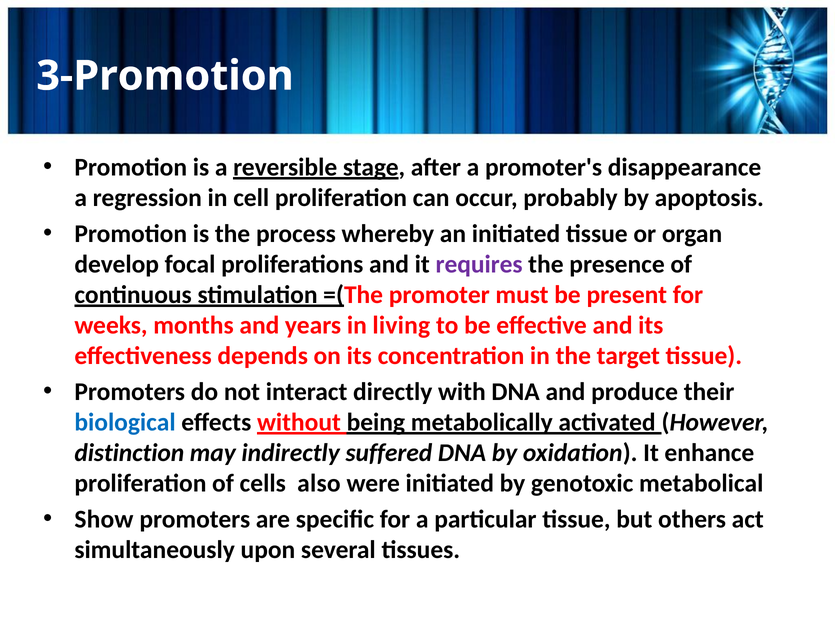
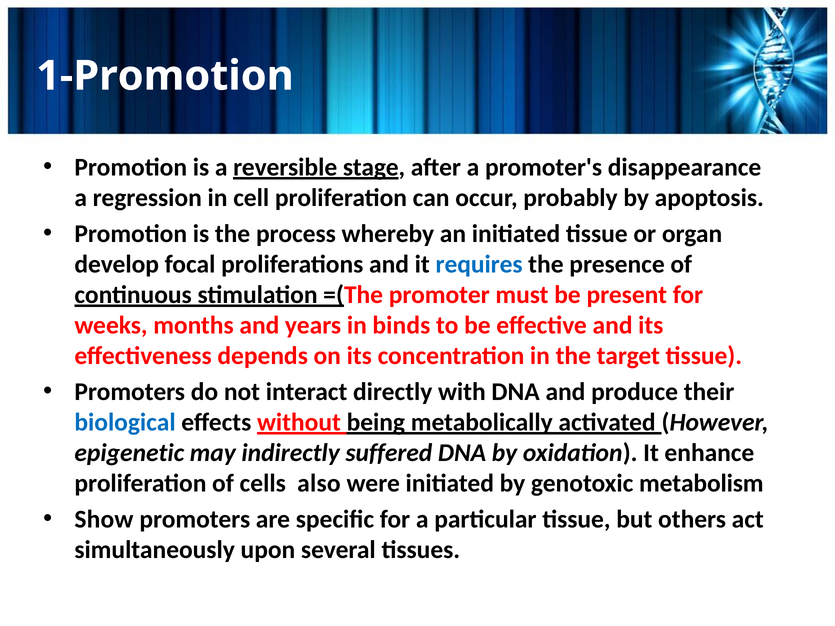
3-Promotion: 3-Promotion -> 1-Promotion
requires colour: purple -> blue
living: living -> binds
distinction: distinction -> epigenetic
metabolical: metabolical -> metabolism
